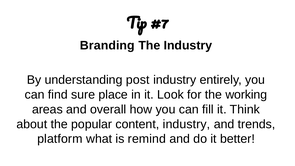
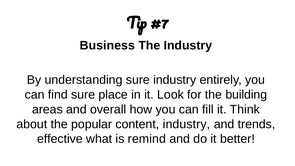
Branding: Branding -> Business
understanding post: post -> sure
working: working -> building
platform: platform -> effective
